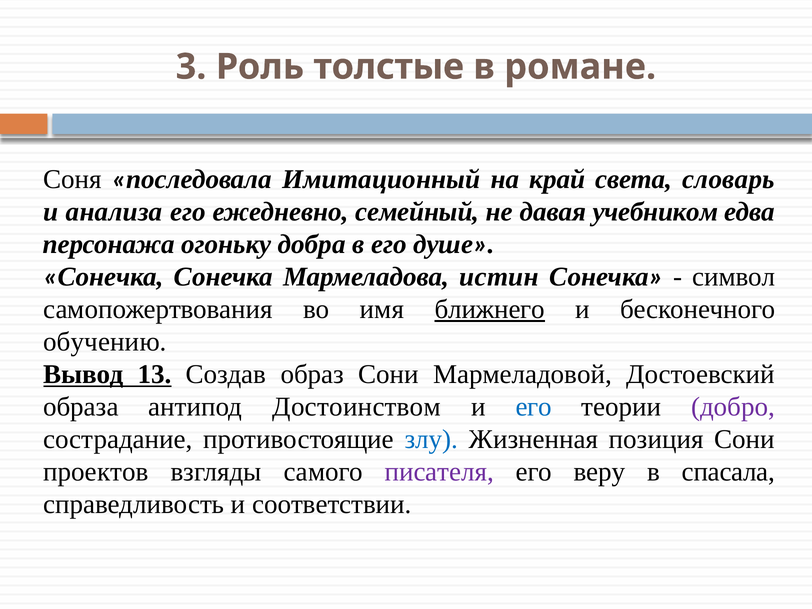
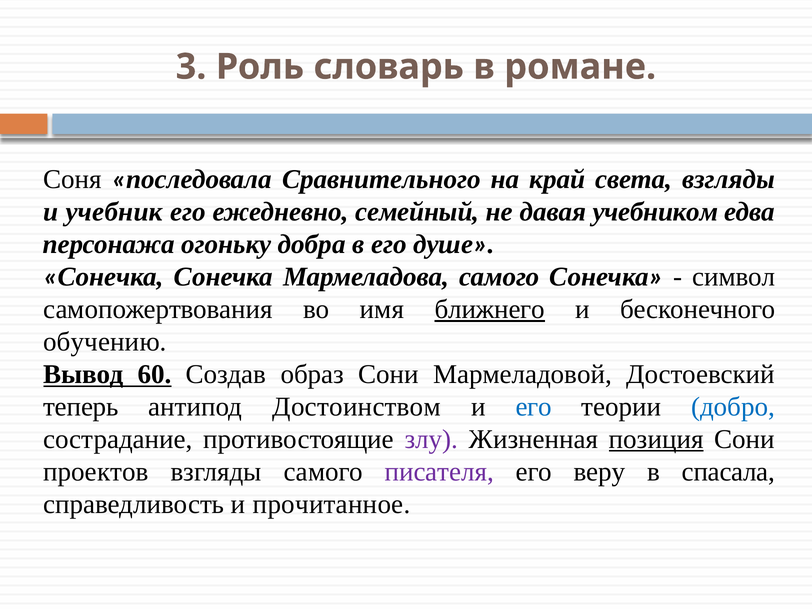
толстые: толстые -> словарь
Имитационный: Имитационный -> Сравнительного
света словарь: словарь -> взгляды
анализа: анализа -> учебник
Мармеладова истин: истин -> самого
13: 13 -> 60
образа: образа -> теперь
добро colour: purple -> blue
злу colour: blue -> purple
позиция underline: none -> present
соответствии: соответствии -> прочитанное
